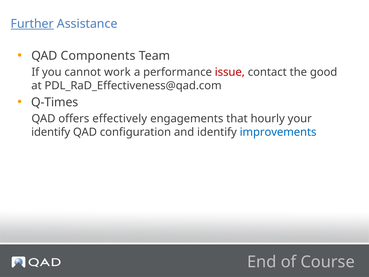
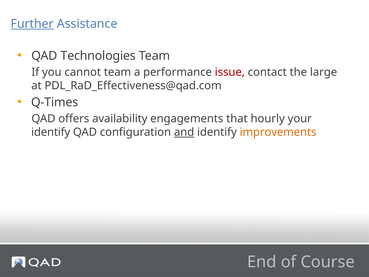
Components: Components -> Technologies
cannot work: work -> team
good: good -> large
effectively: effectively -> availability
and underline: none -> present
improvements colour: blue -> orange
